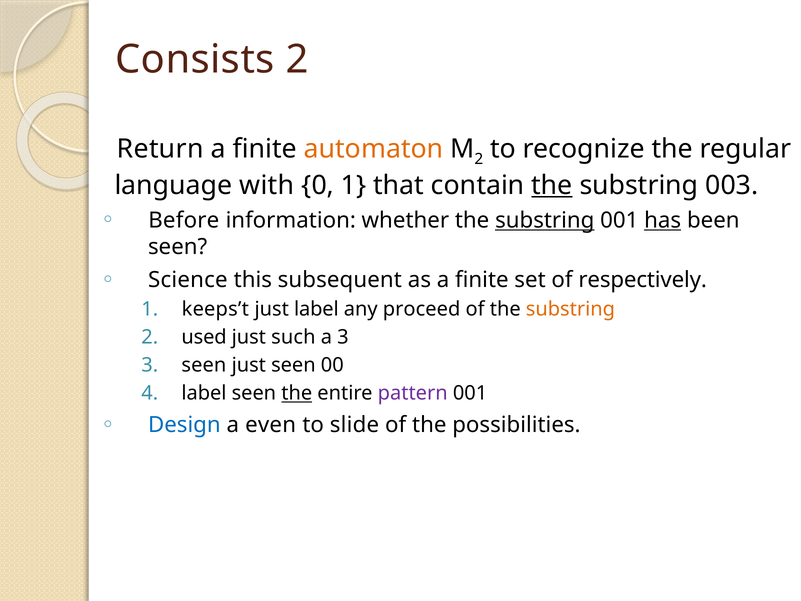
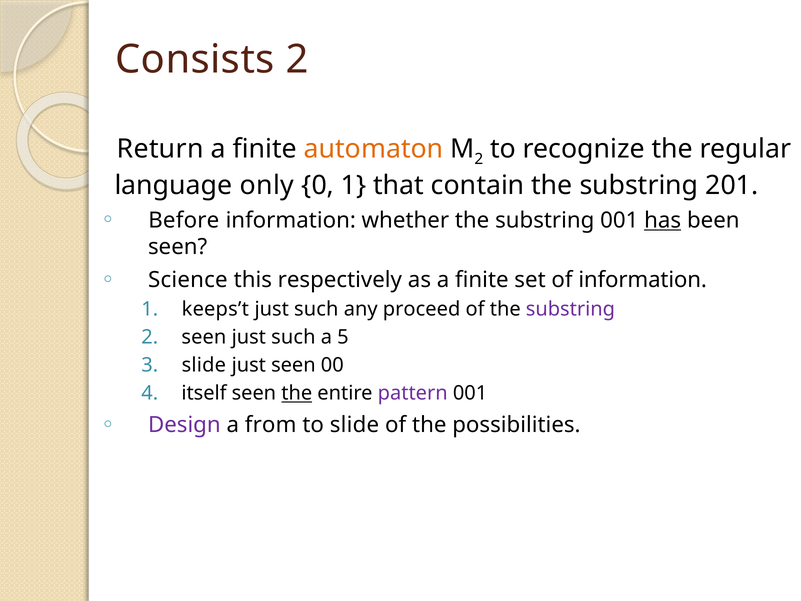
with: with -> only
the at (552, 185) underline: present -> none
003: 003 -> 201
substring at (545, 220) underline: present -> none
subsequent: subsequent -> respectively
of respectively: respectively -> information
label at (316, 309): label -> such
substring at (570, 309) colour: orange -> purple
2 used: used -> seen
a 3: 3 -> 5
seen at (204, 365): seen -> slide
label at (204, 393): label -> itself
Design colour: blue -> purple
even: even -> from
